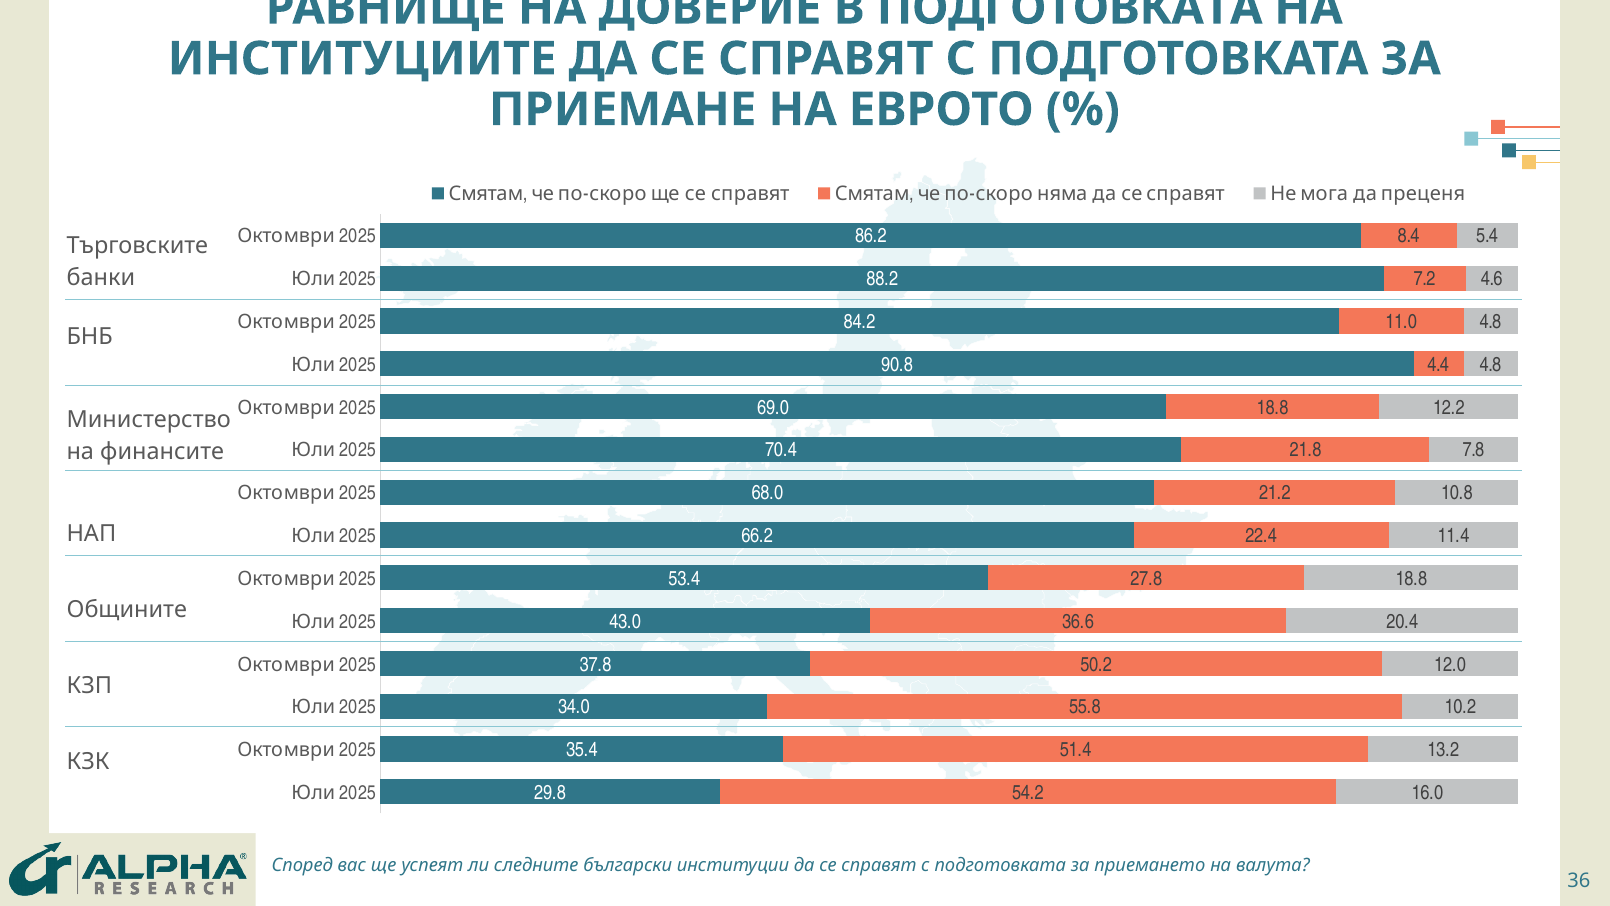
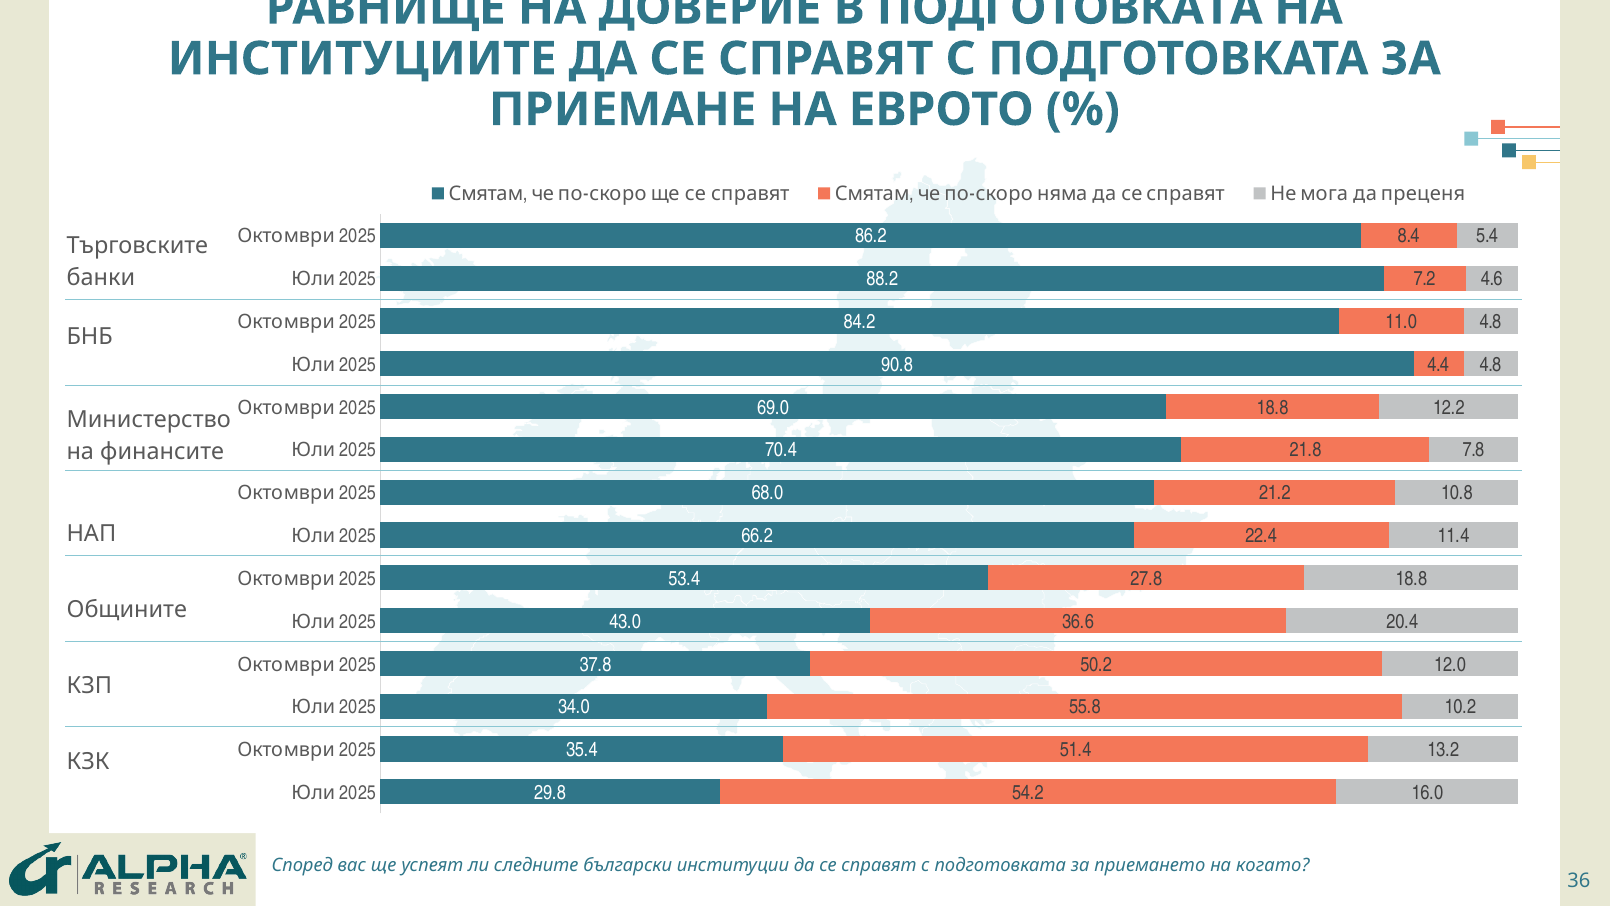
валута: валута -> когато
